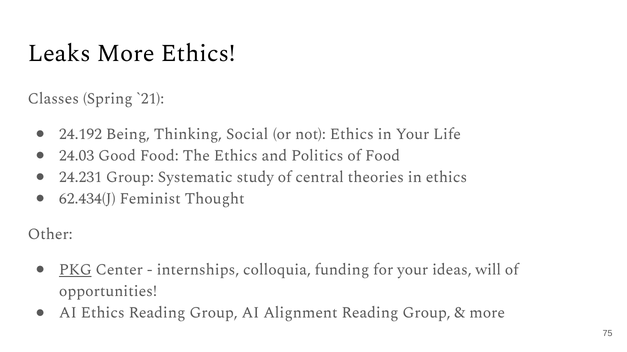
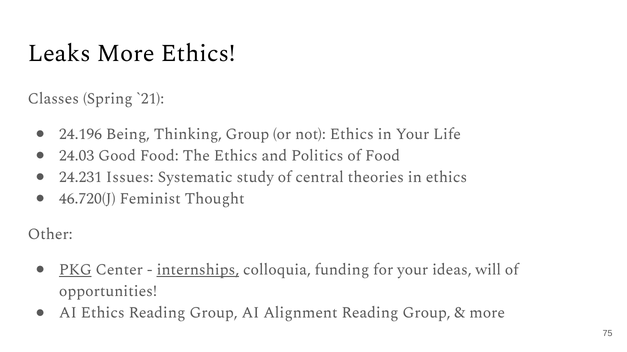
24.192: 24.192 -> 24.196
Thinking Social: Social -> Group
24.231 Group: Group -> Issues
62.434(J: 62.434(J -> 46.720(J
internships underline: none -> present
